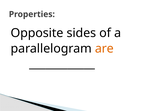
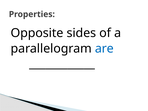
are colour: orange -> blue
